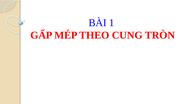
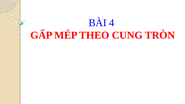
1: 1 -> 4
